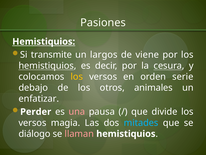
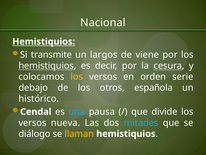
Pasiones: Pasiones -> Nacional
animales: animales -> española
enfatizar: enfatizar -> histórico
Perder: Perder -> Cendal
una colour: pink -> light blue
magia: magia -> nueva
llaman colour: pink -> yellow
